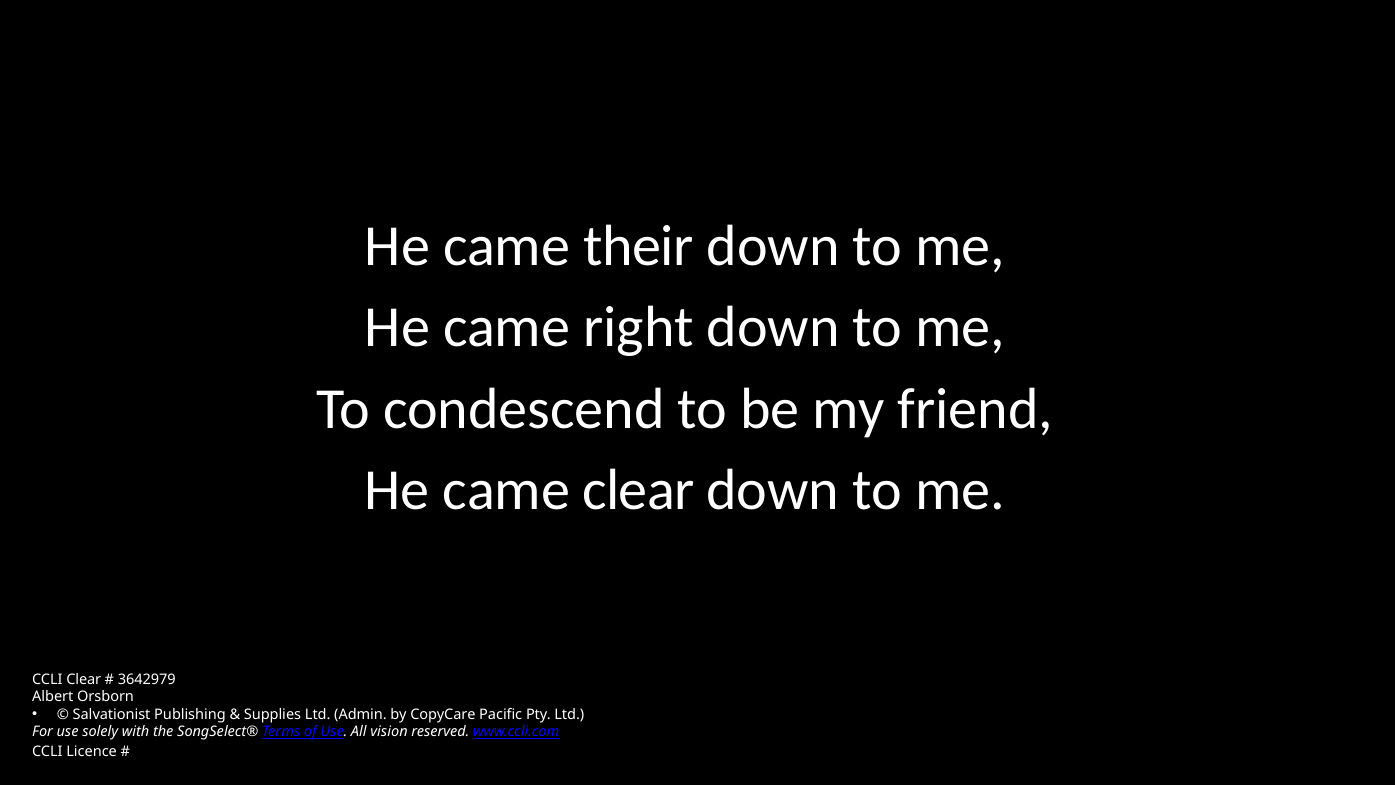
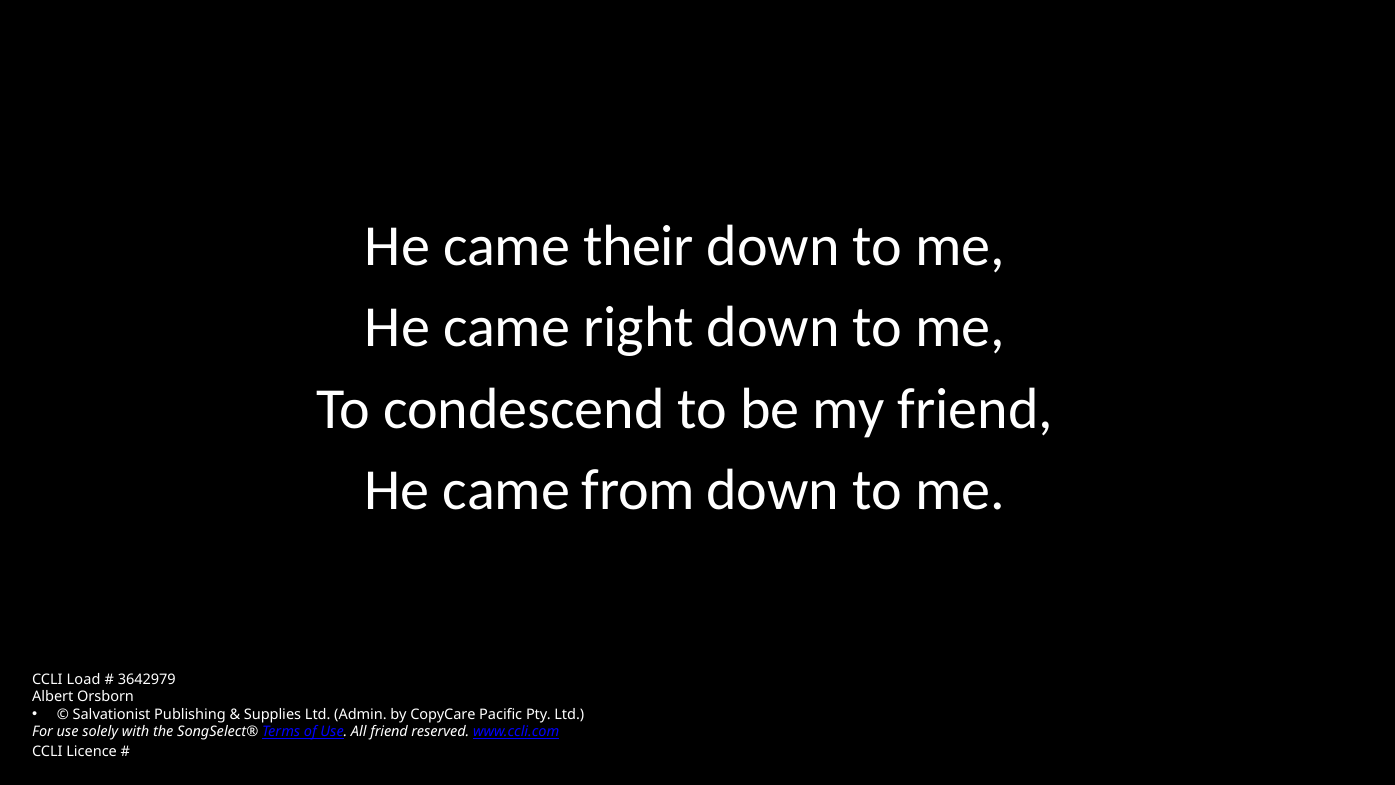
came clear: clear -> from
CCLI Clear: Clear -> Load
All vision: vision -> friend
